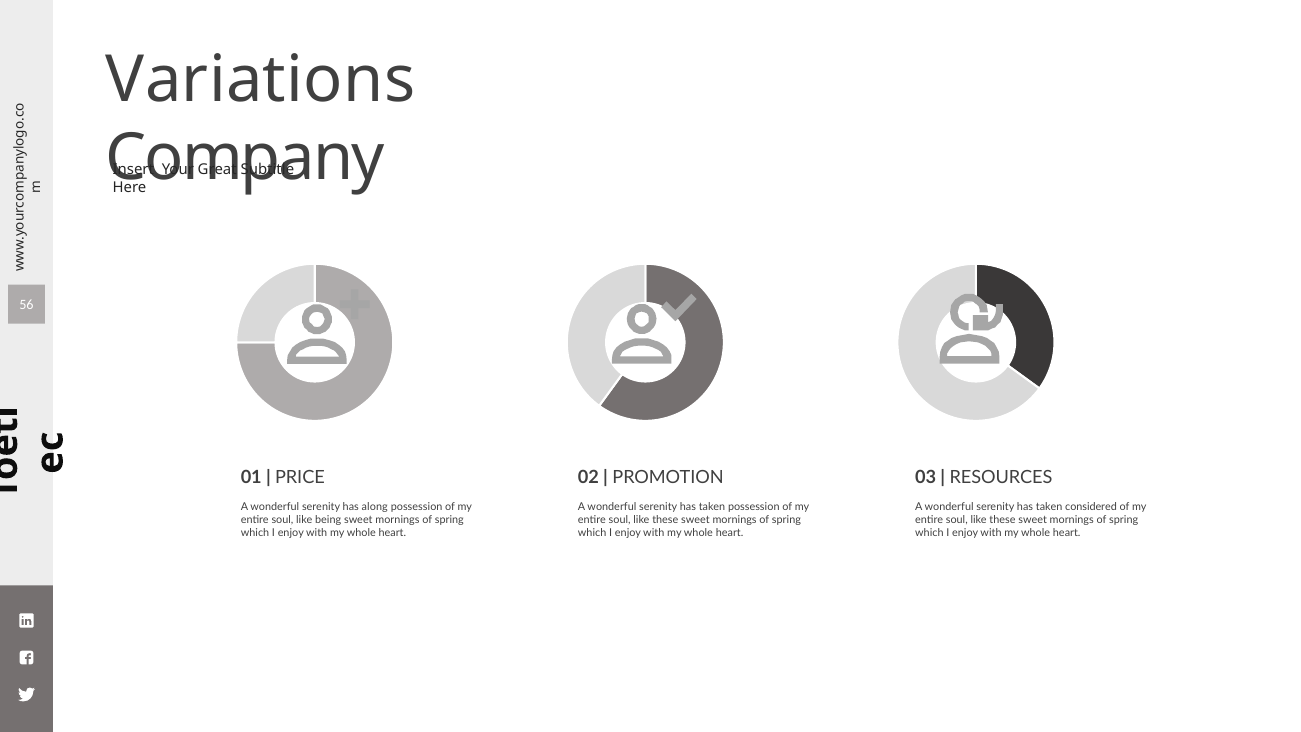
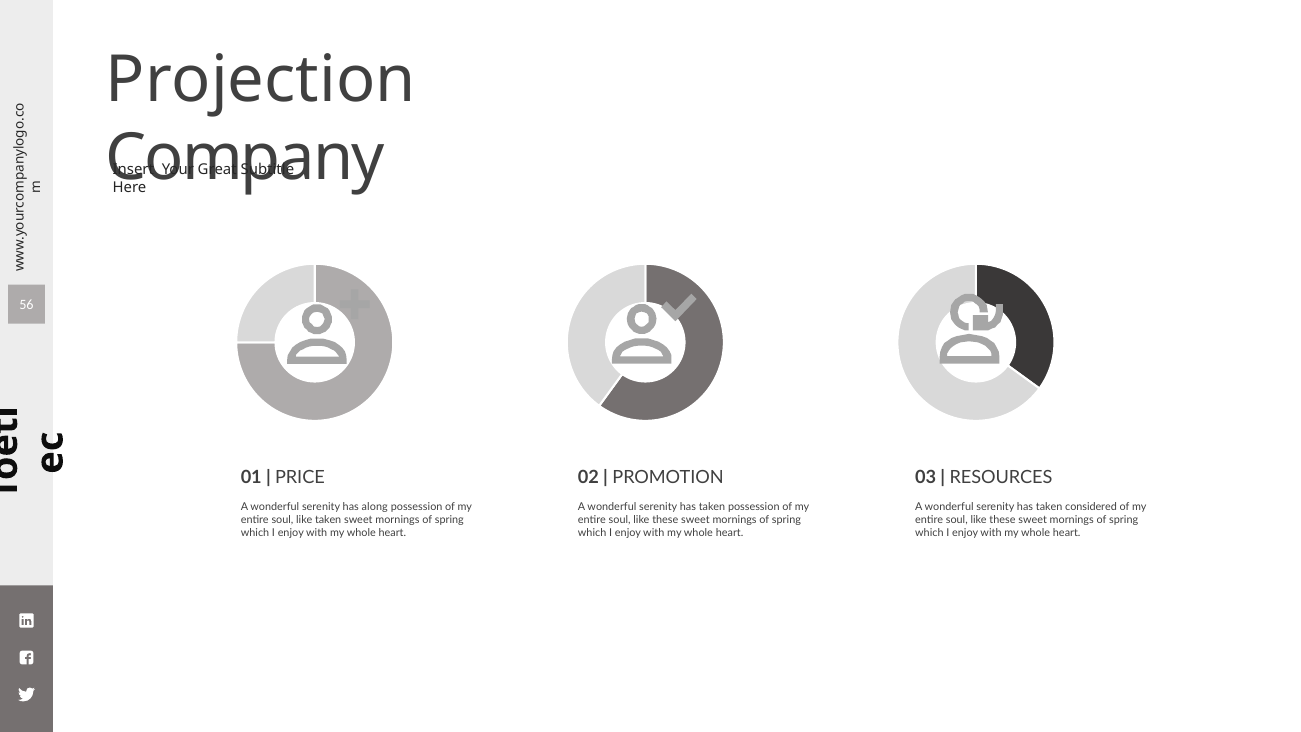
Variations: Variations -> Projection
like being: being -> taken
